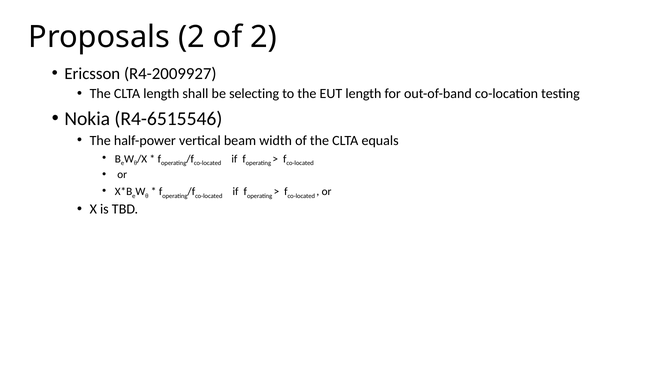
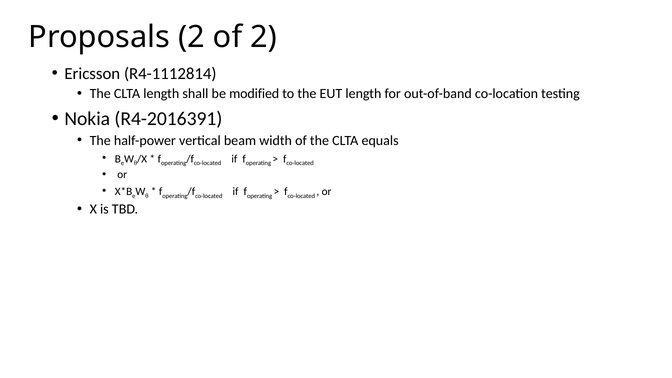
R4-2009927: R4-2009927 -> R4-1112814
selecting: selecting -> modified
R4-6515546: R4-6515546 -> R4-2016391
